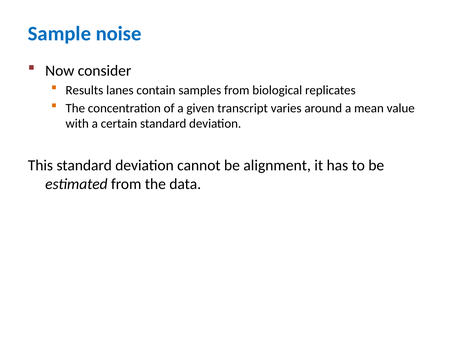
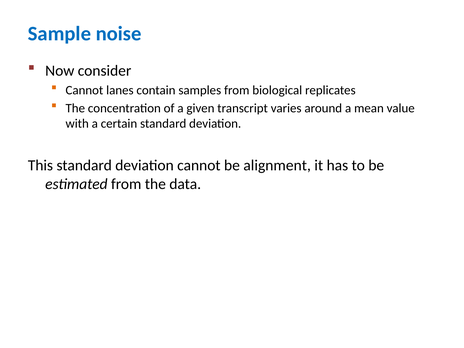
Results at (84, 90): Results -> Cannot
